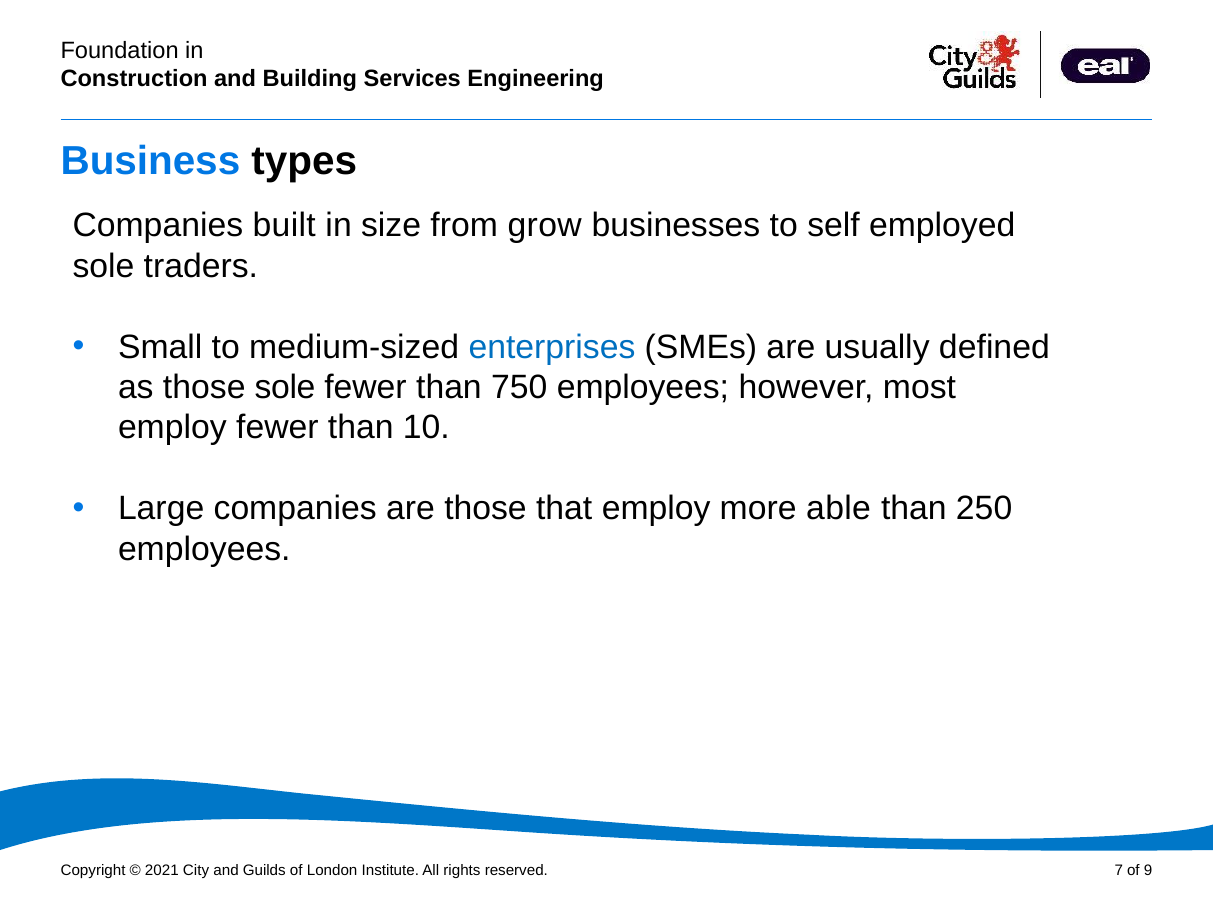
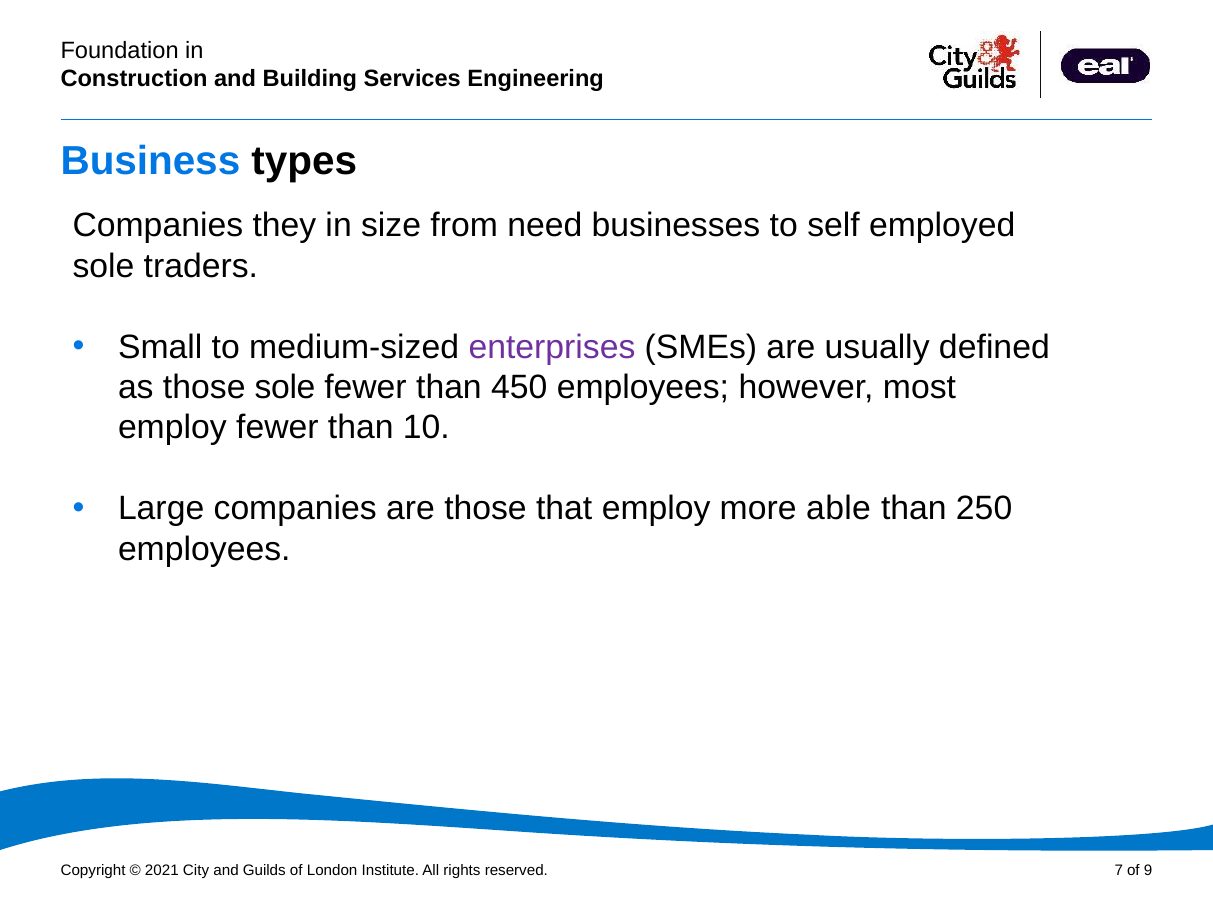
built: built -> they
grow: grow -> need
enterprises colour: blue -> purple
750: 750 -> 450
